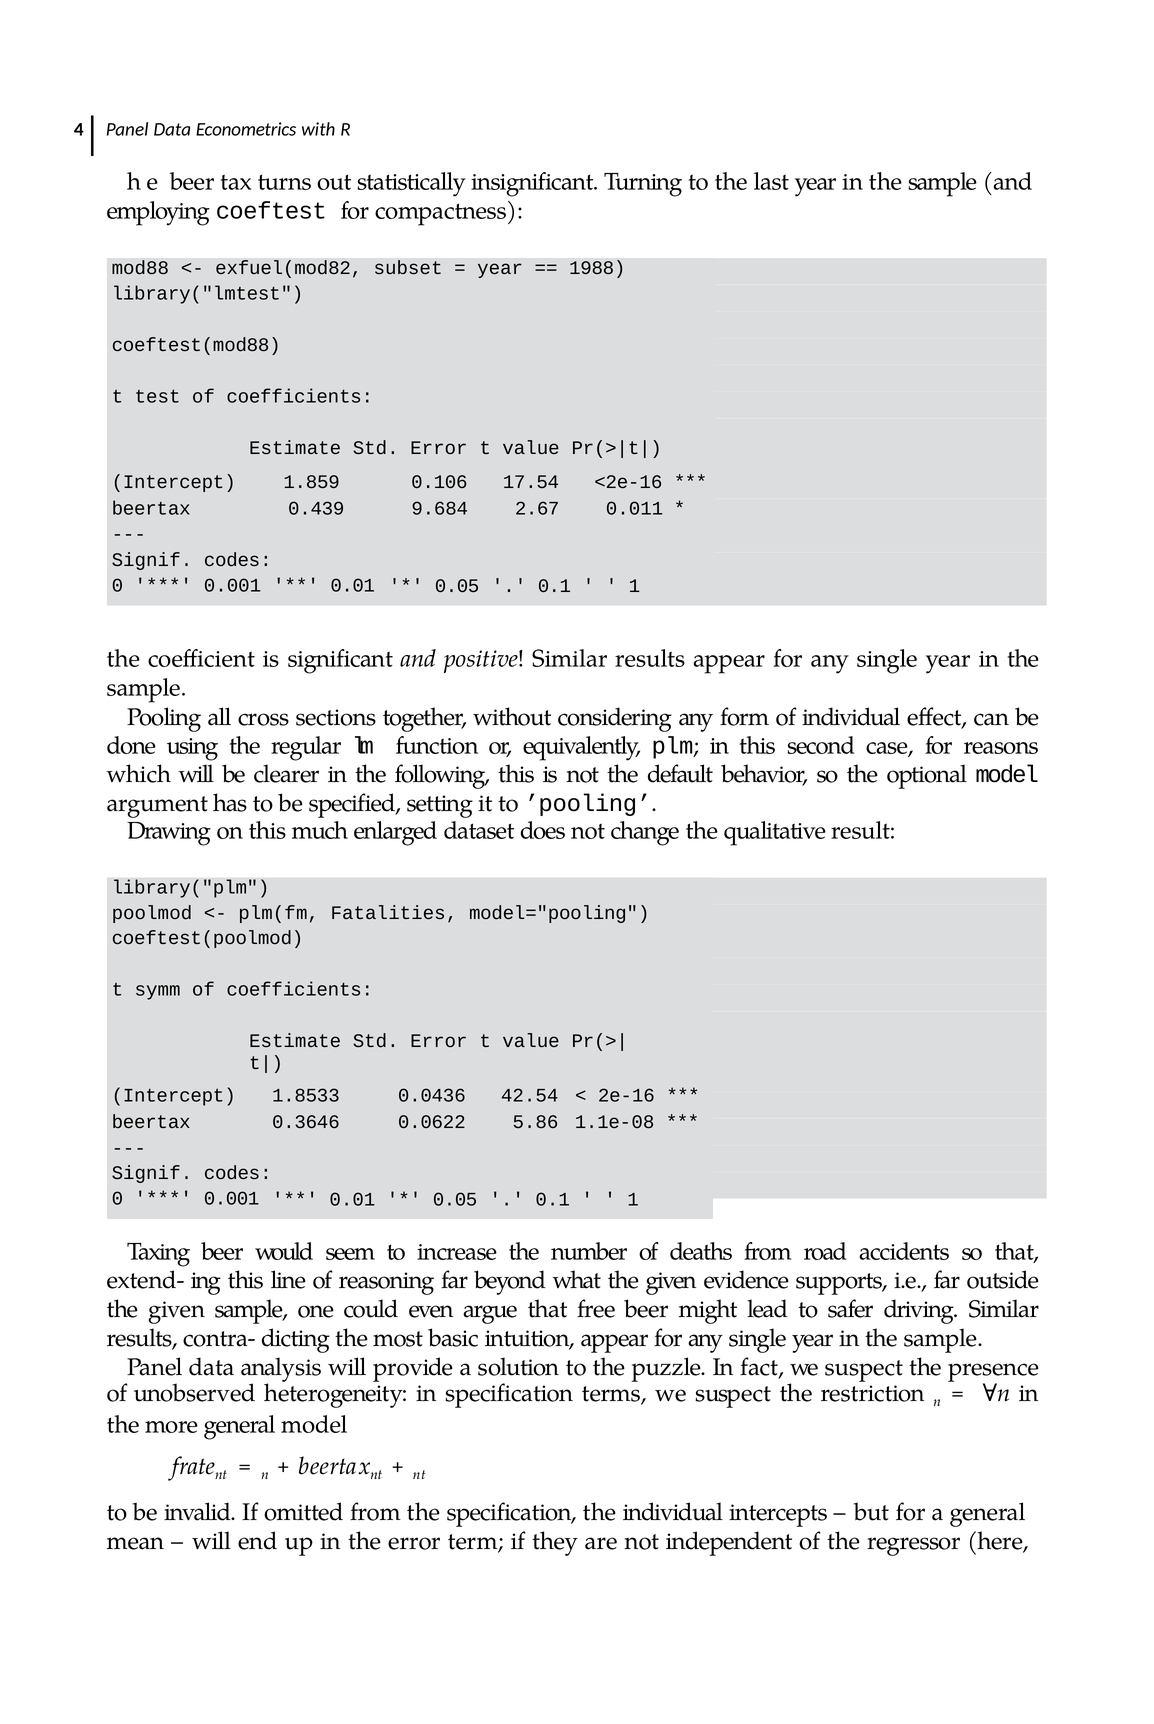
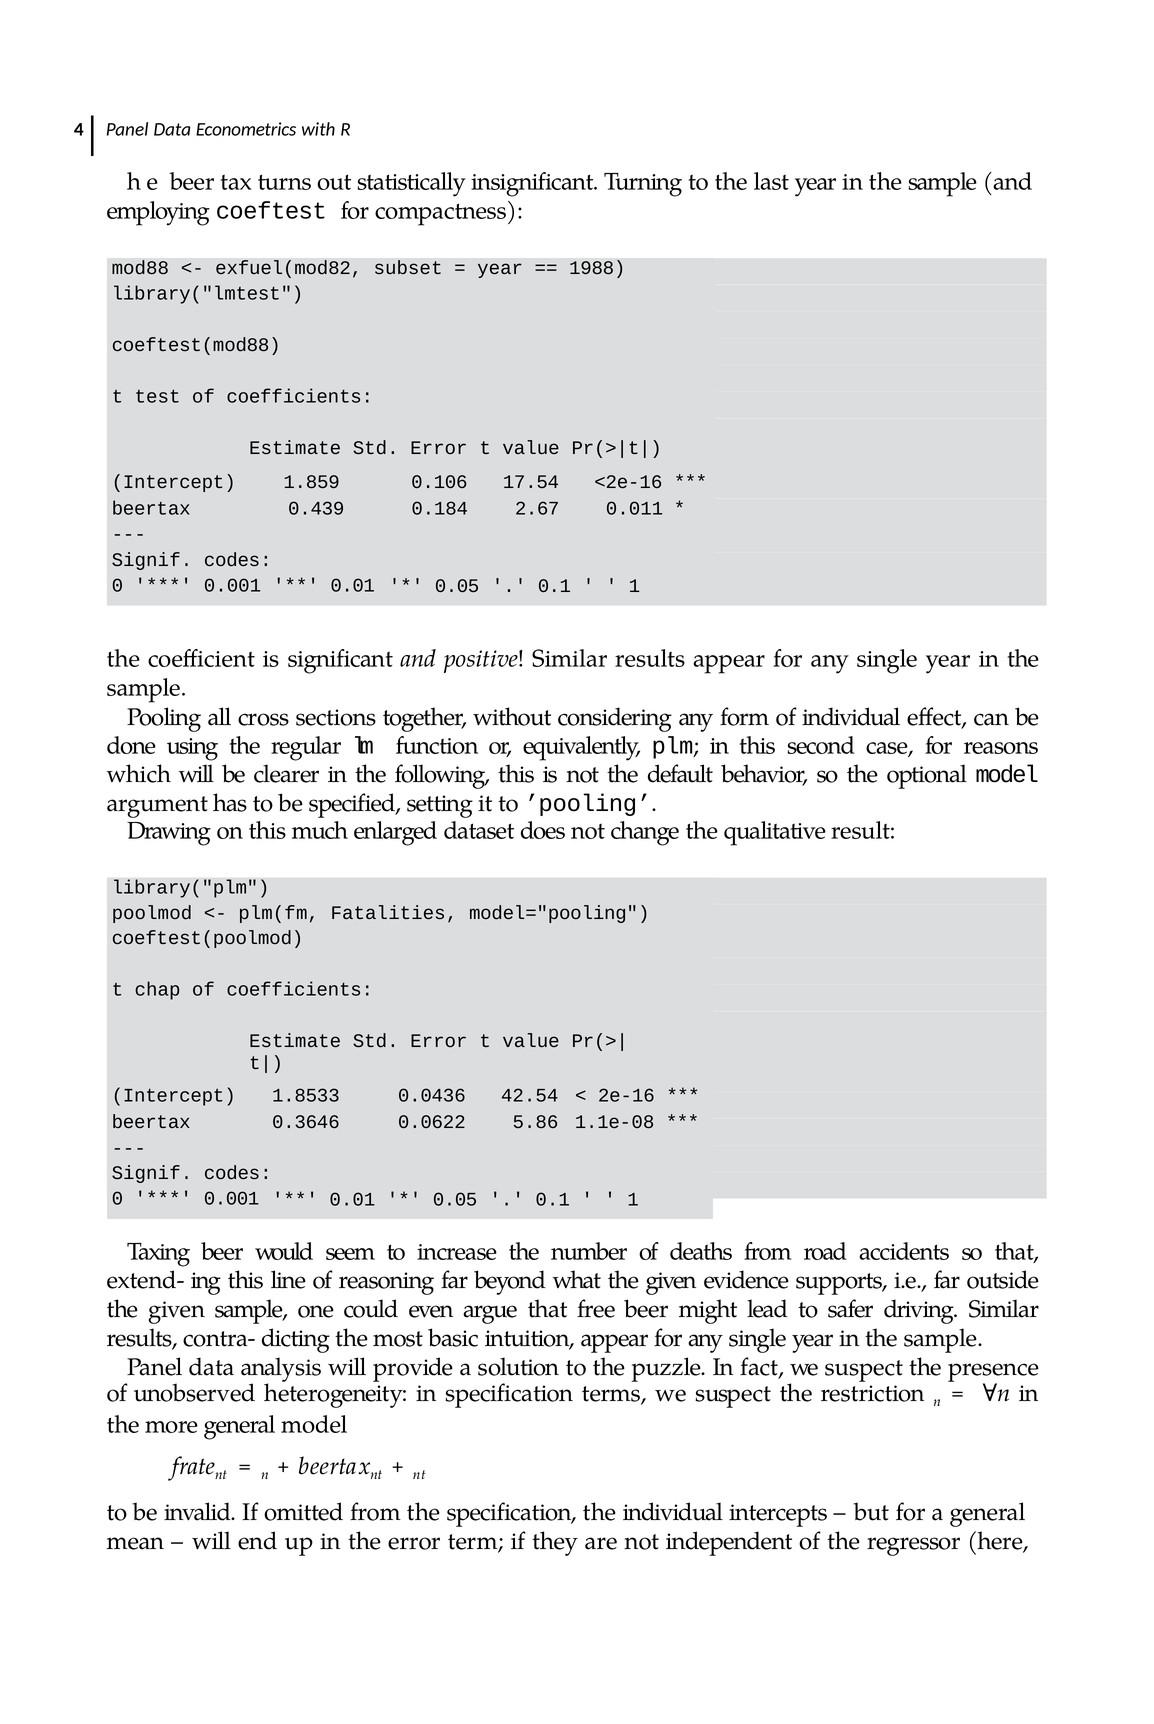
9.684: 9.684 -> 0.184
symm: symm -> chap
